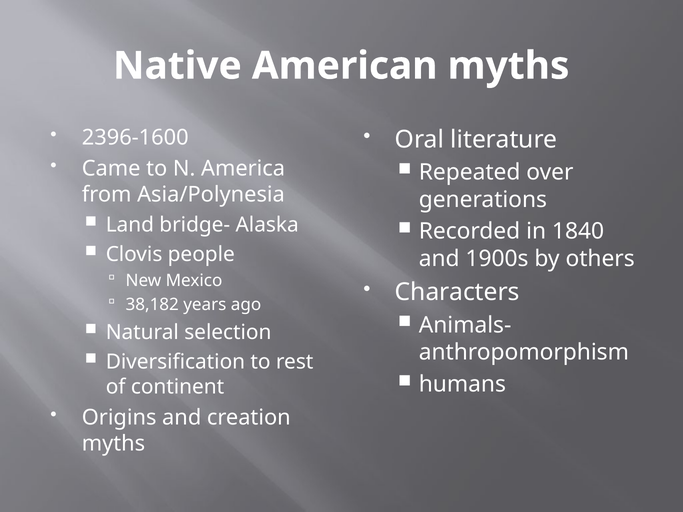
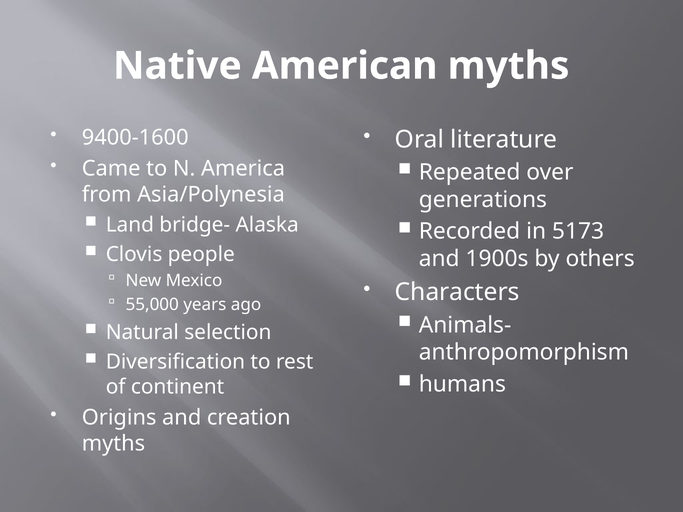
2396-1600: 2396-1600 -> 9400-1600
1840: 1840 -> 5173
38,182: 38,182 -> 55,000
